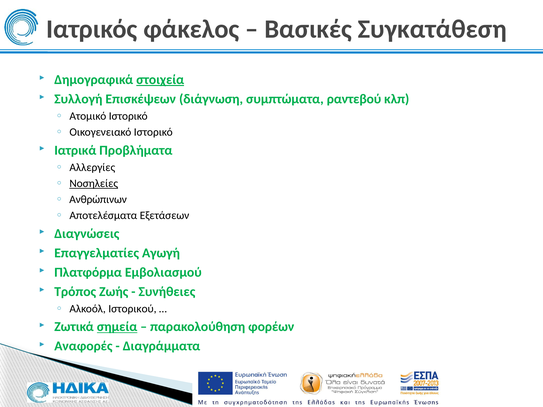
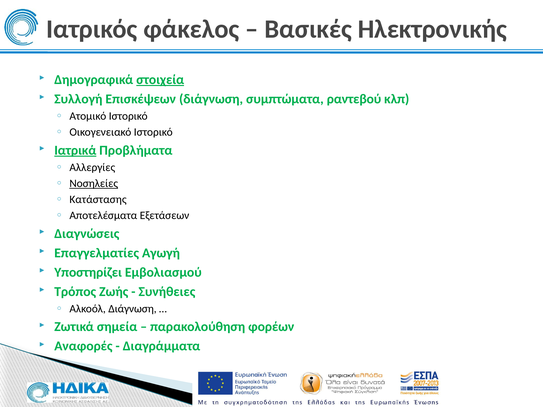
Συγκατάθεση: Συγκατάθεση -> Ηλεκτρονικής
Ιατρικά underline: none -> present
Ανθρώπινων: Ανθρώπινων -> Κατάστασης
Πλατφόρμα: Πλατφόρμα -> Υποστηρίζει
Αλκοόλ Ιστορικού: Ιστορικού -> Διάγνωση
σημεία underline: present -> none
